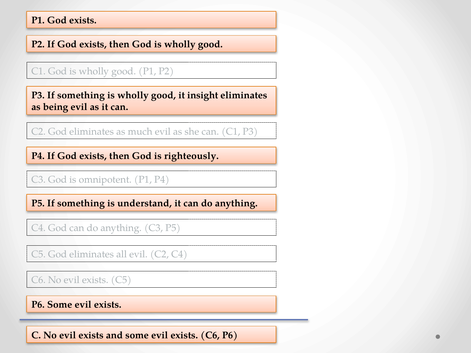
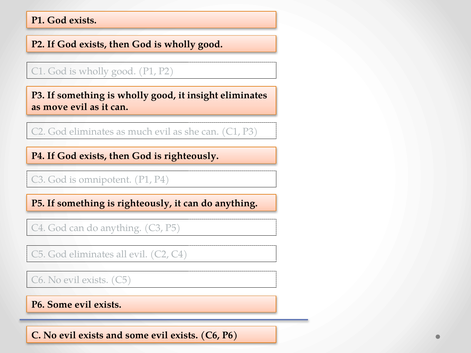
being: being -> move
something is understand: understand -> righteously
